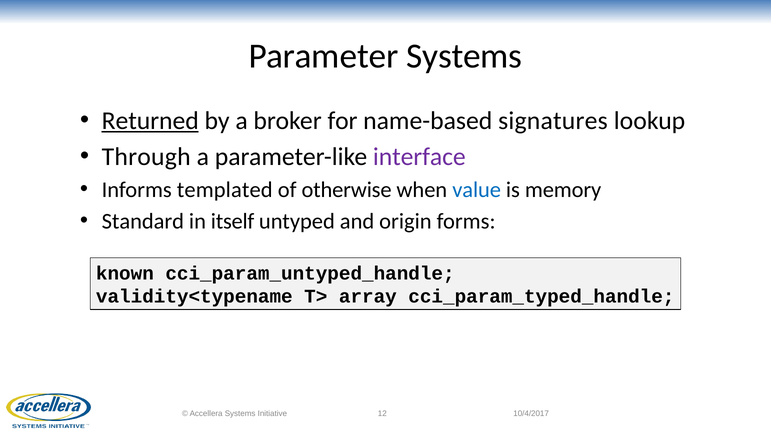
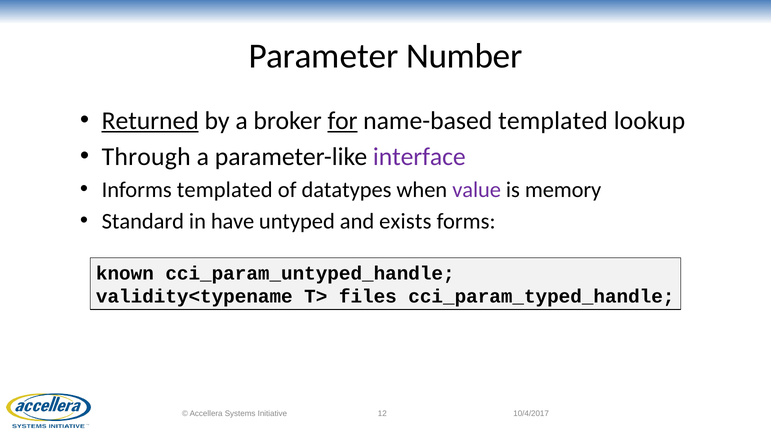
Parameter Systems: Systems -> Number
for underline: none -> present
name-based signatures: signatures -> templated
otherwise: otherwise -> datatypes
value colour: blue -> purple
itself: itself -> have
origin: origin -> exists
array: array -> files
